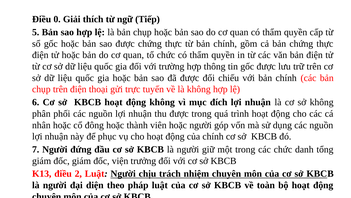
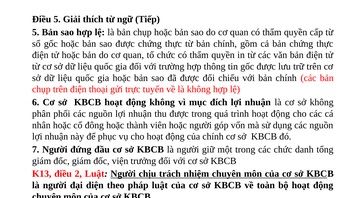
Điều 0: 0 -> 5
